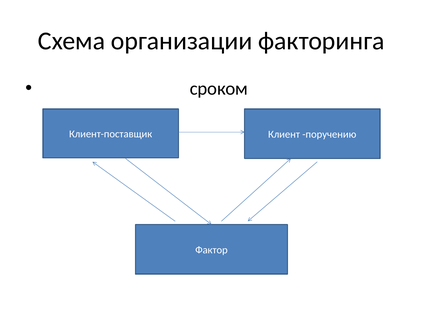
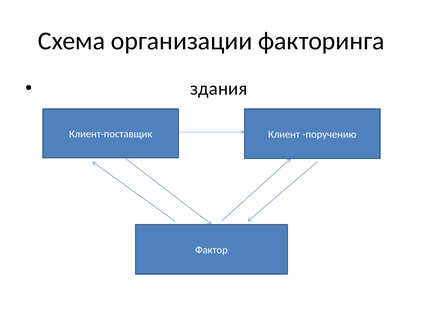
сроком: сроком -> здания
